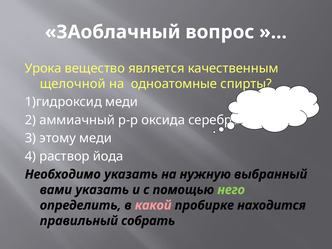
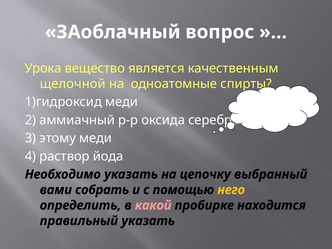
нужную: нужную -> цепочку
вами указать: указать -> собрать
него colour: light green -> yellow
правильный собрать: собрать -> указать
